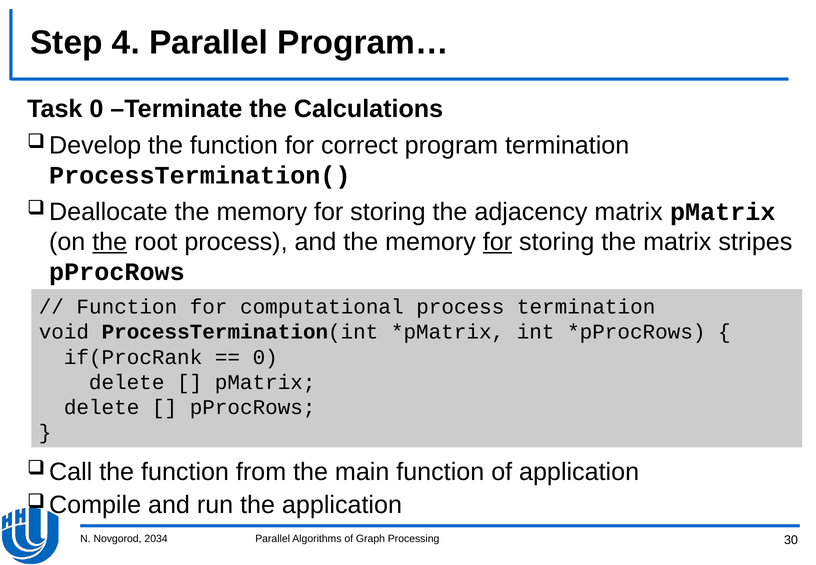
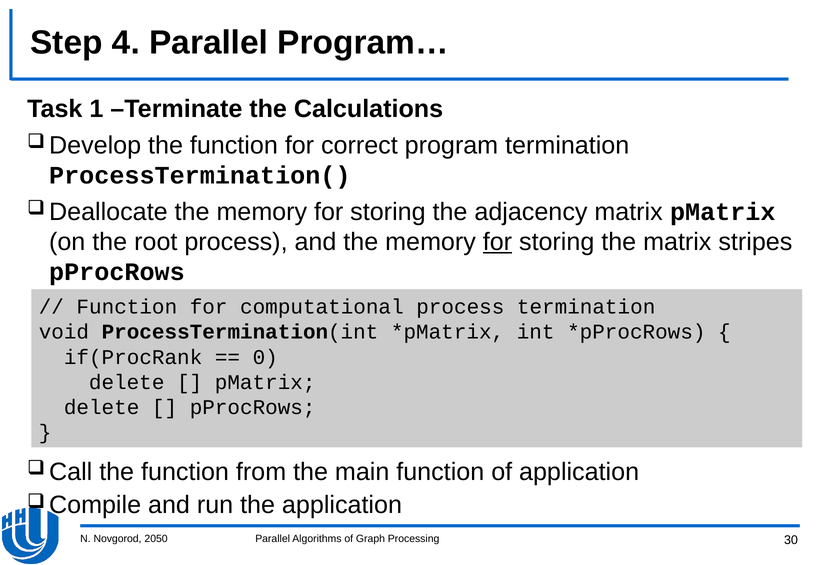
Task 0: 0 -> 1
the at (110, 242) underline: present -> none
2034: 2034 -> 2050
